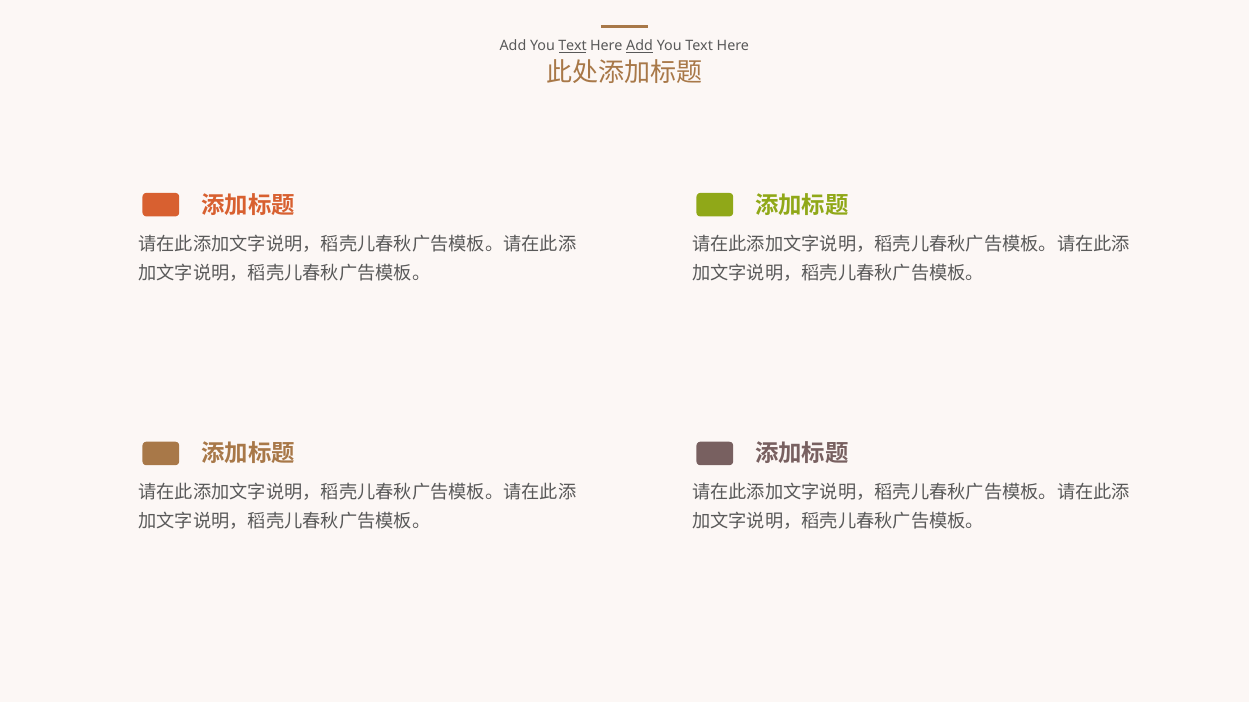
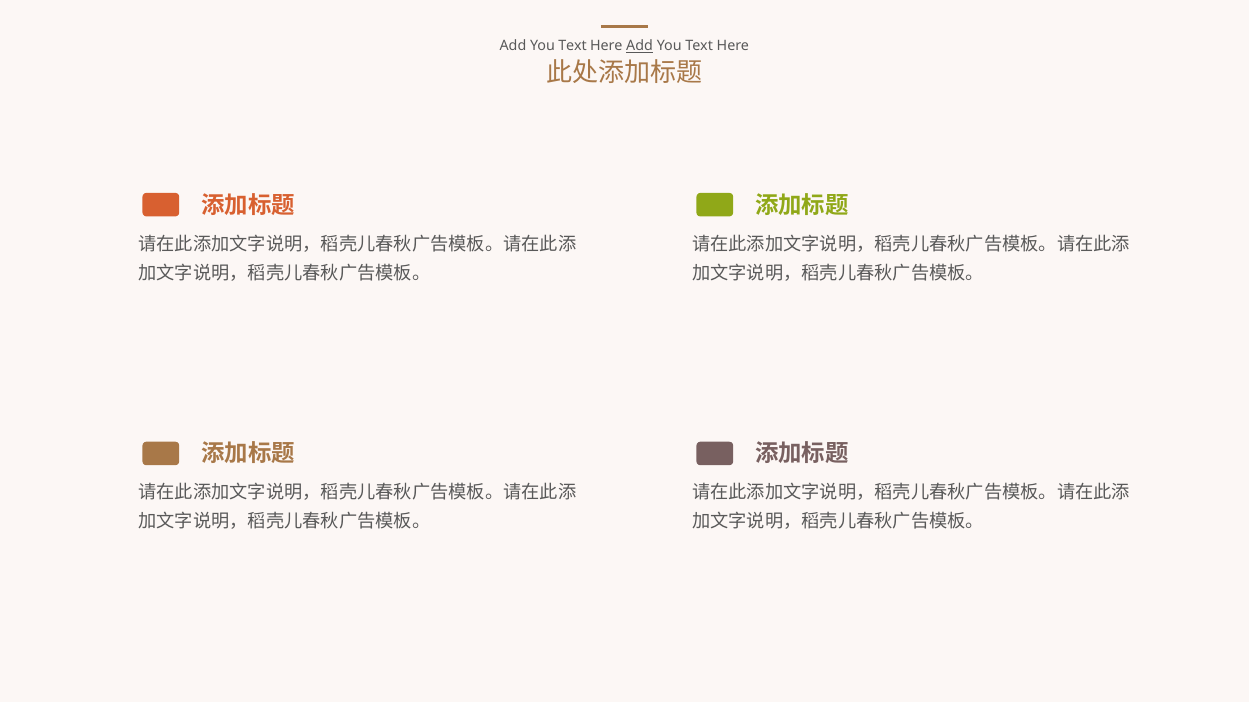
Text at (573, 46) underline: present -> none
